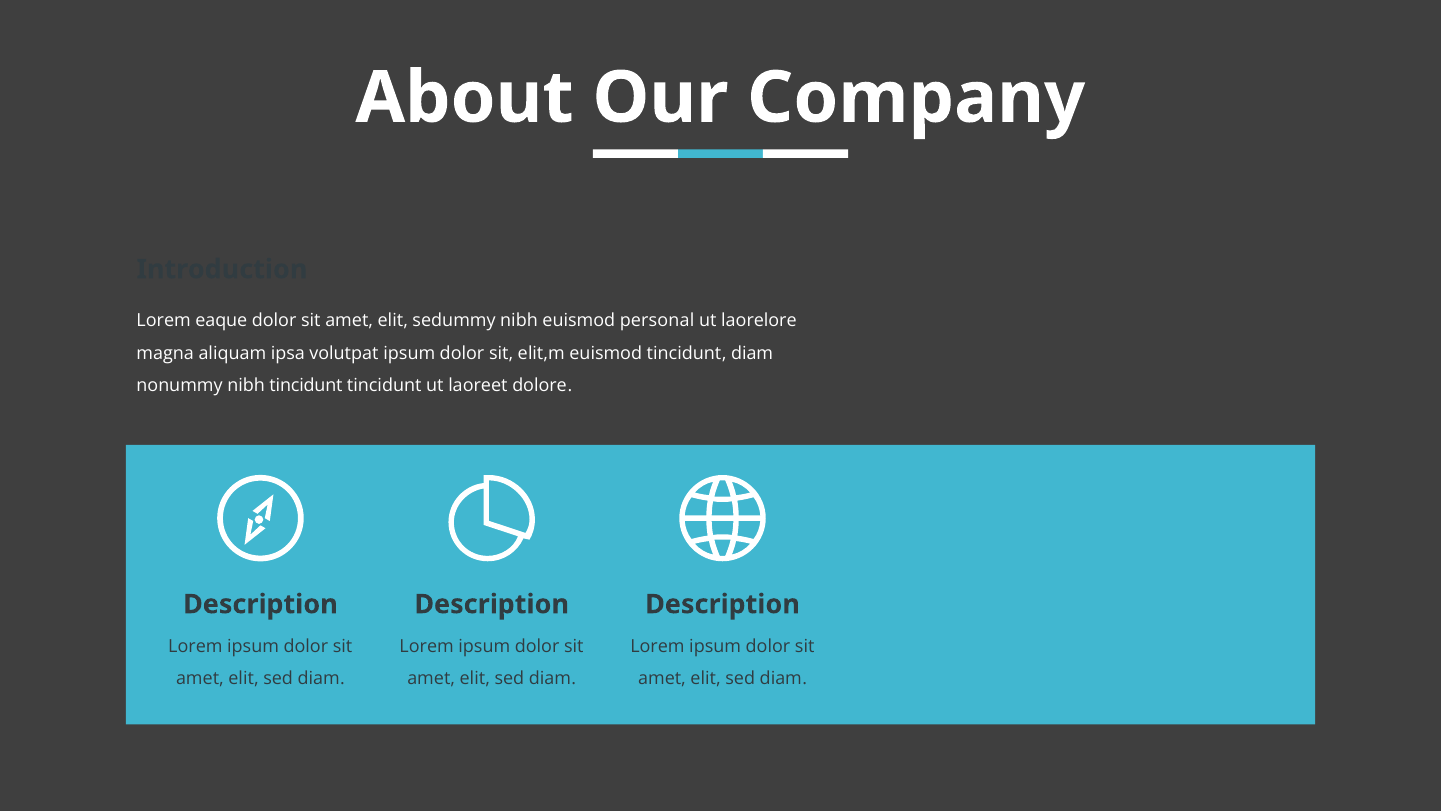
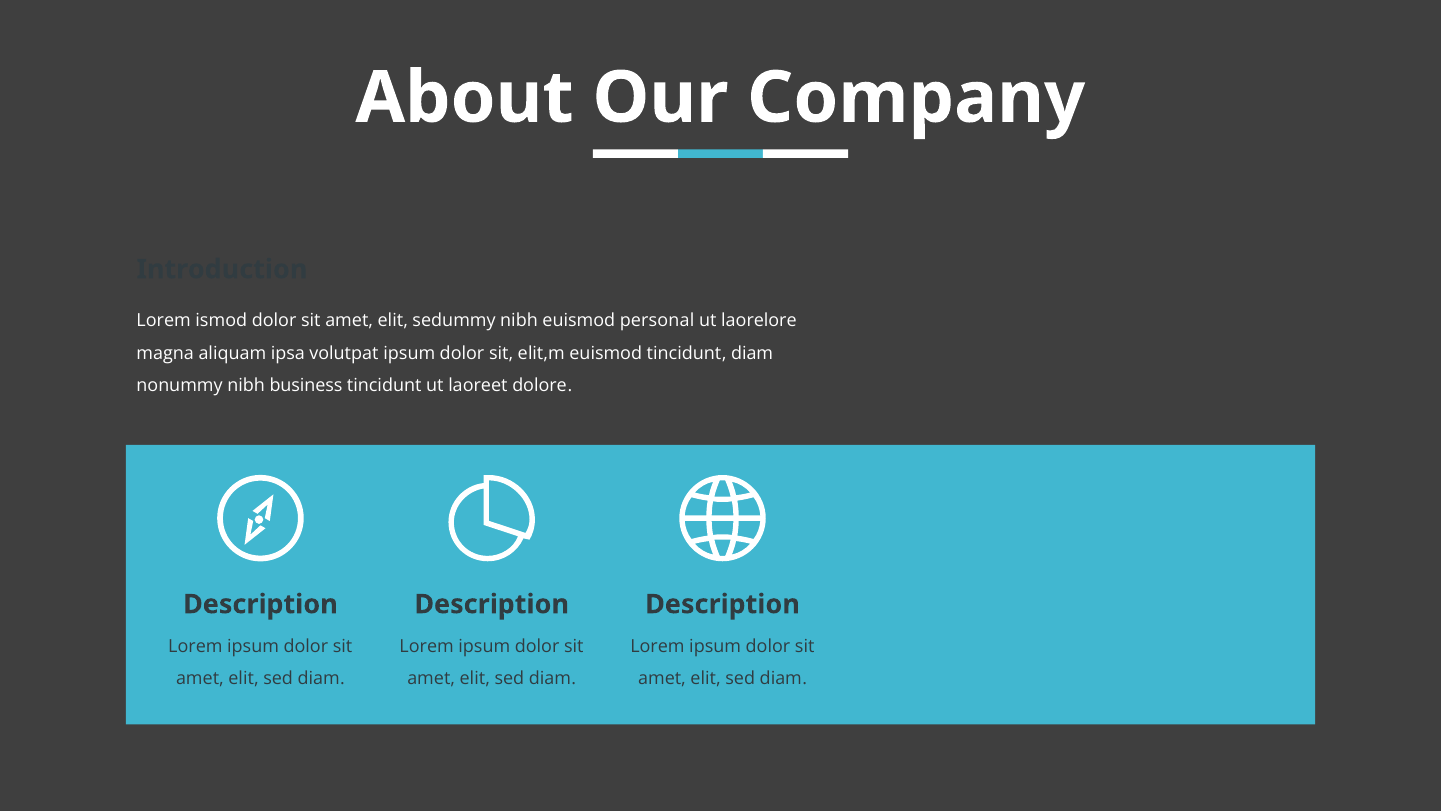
eaque: eaque -> ismod
nibh tincidunt: tincidunt -> business
